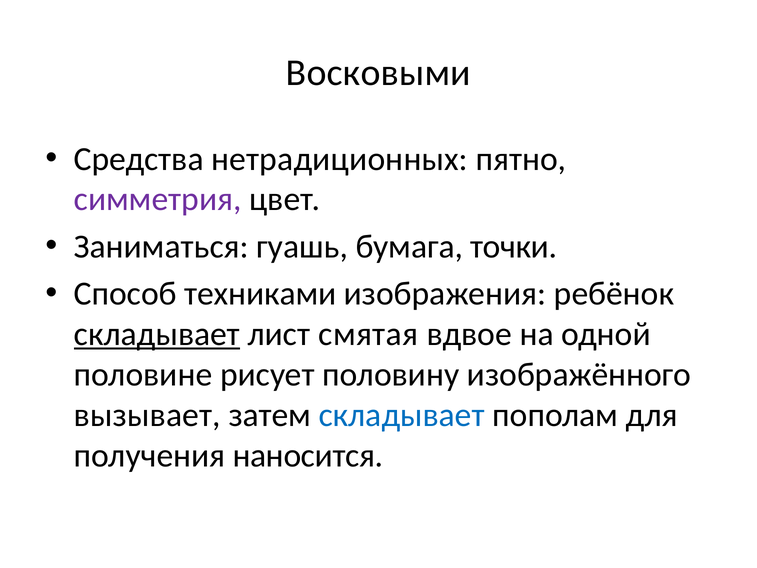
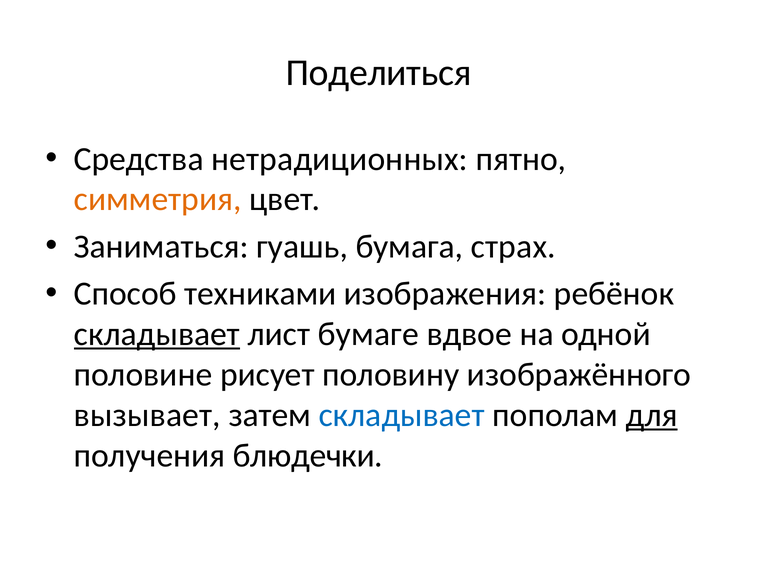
Восковыми: Восковыми -> Поделиться
симметрия colour: purple -> orange
точки: точки -> страх
смятая: смятая -> бумаге
для underline: none -> present
наносится: наносится -> блюдечки
